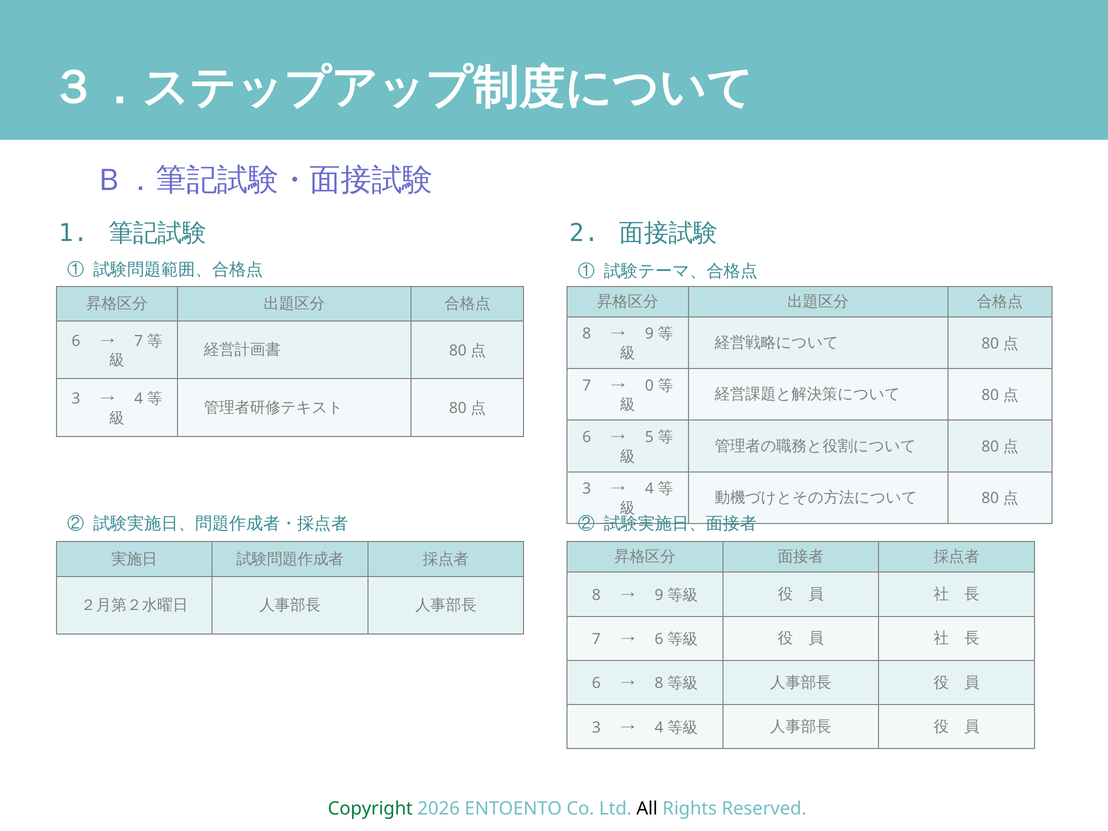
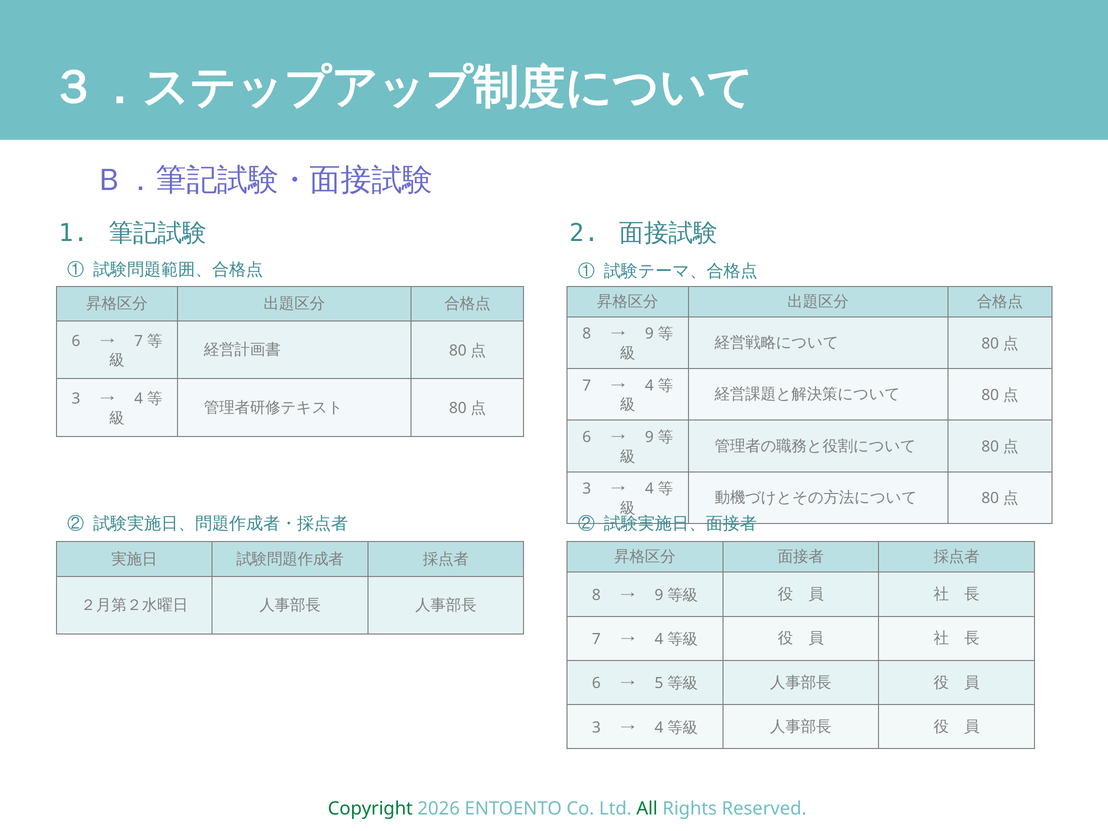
0 at (649, 385): 0 -> 4
5 at (649, 437): 5 -> 9
6 at (659, 639): 6 -> 4
8 at (659, 683): 8 -> 5
All colour: black -> green
